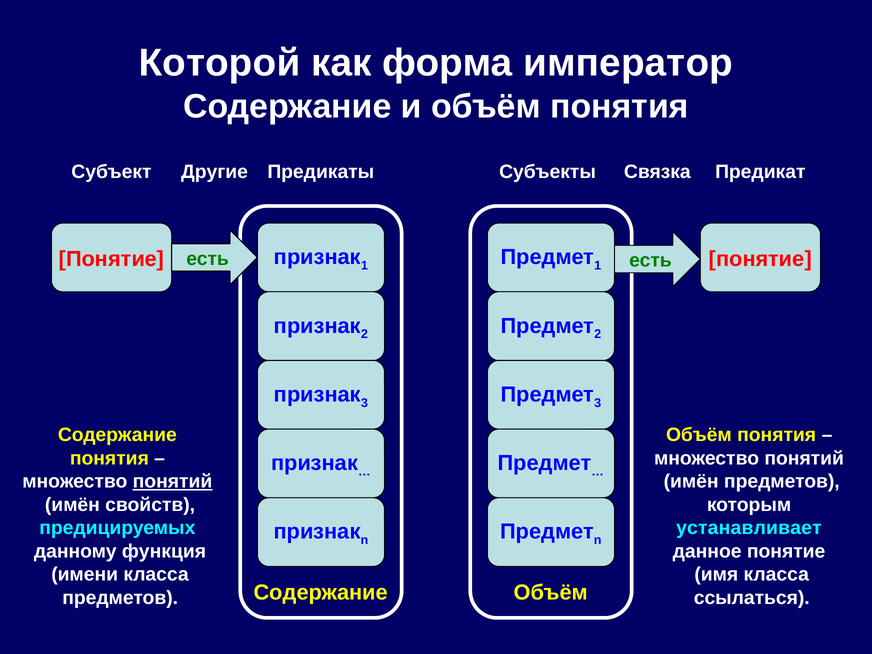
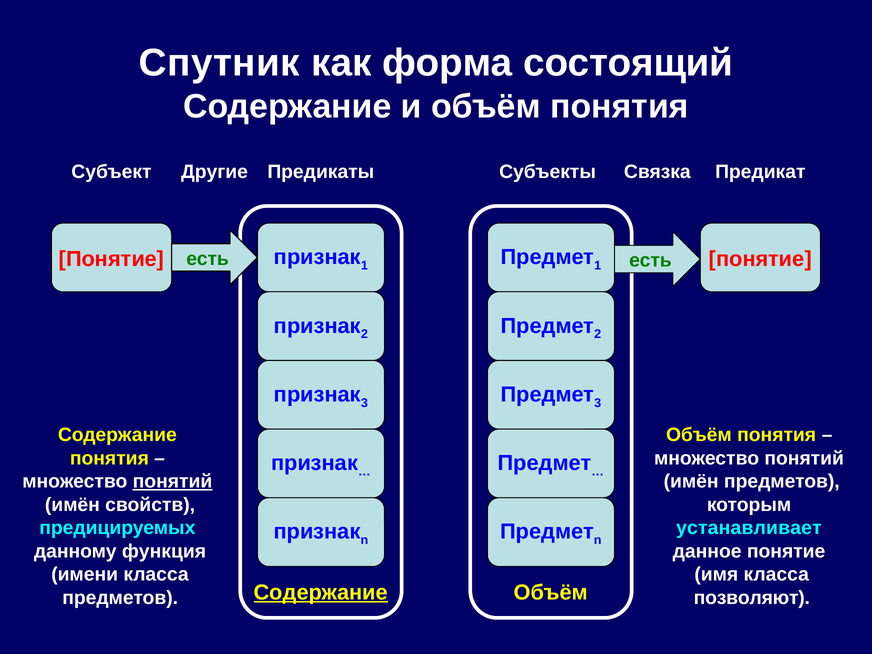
Которой: Которой -> Спутник
император: император -> состоящий
Содержание at (321, 592) underline: none -> present
ссылаться: ссылаться -> позволяют
